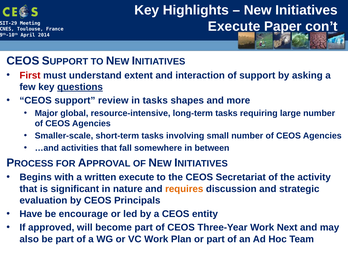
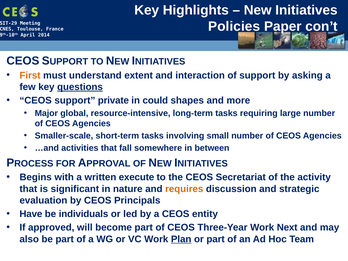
Execute at (234, 26): Execute -> Policies
First colour: red -> orange
review: review -> private
in tasks: tasks -> could
encourage: encourage -> individuals
Plan underline: none -> present
